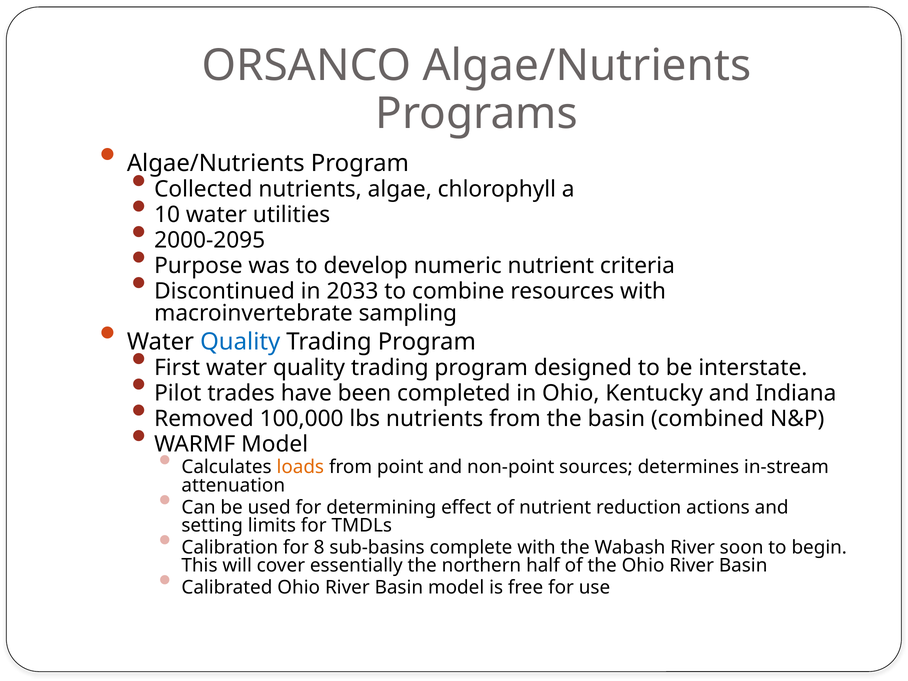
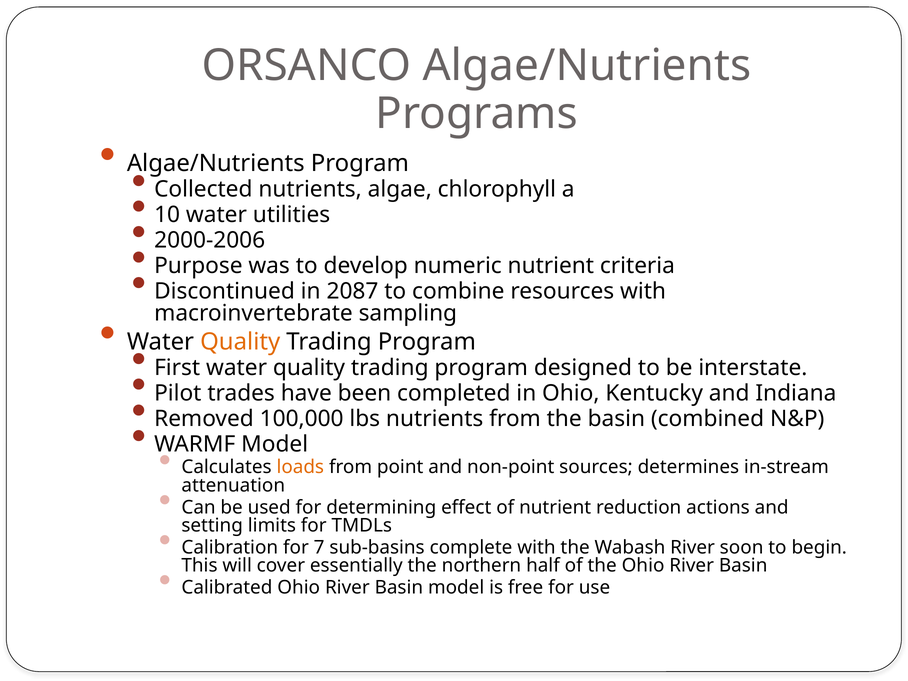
2000-2095: 2000-2095 -> 2000-2006
2033: 2033 -> 2087
Quality at (240, 342) colour: blue -> orange
8: 8 -> 7
